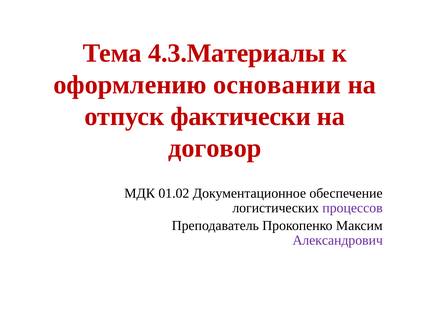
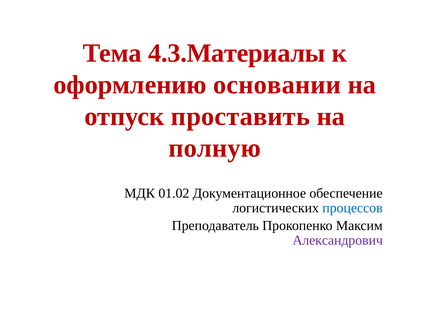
фактически: фактически -> проставить
договор: договор -> полную
процессов colour: purple -> blue
